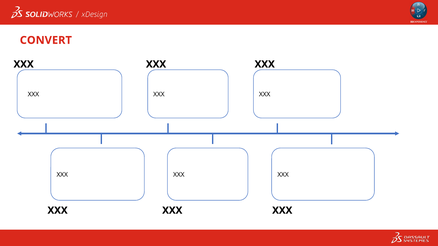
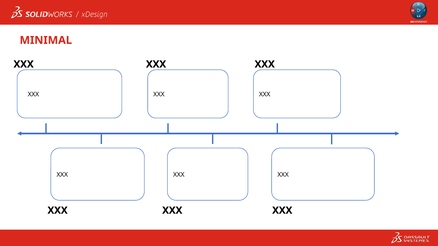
CONVERT: CONVERT -> MINIMAL
